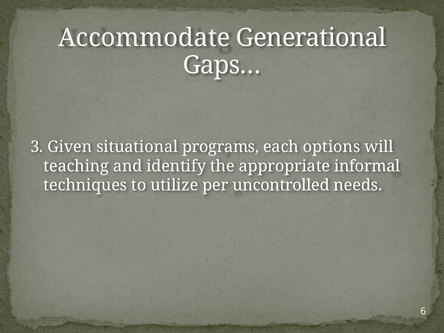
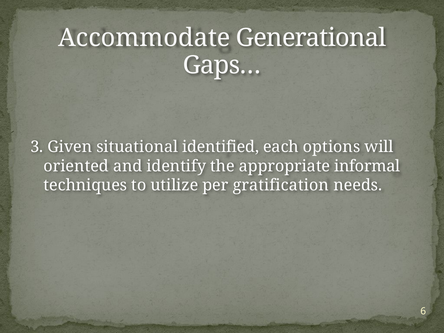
programs: programs -> identified
teaching: teaching -> oriented
uncontrolled: uncontrolled -> gratification
